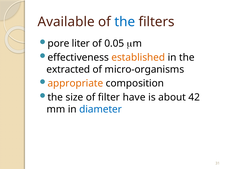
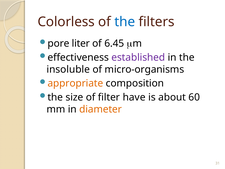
Available: Available -> Colorless
0.05: 0.05 -> 6.45
established colour: orange -> purple
extracted: extracted -> insoluble
42: 42 -> 60
diameter colour: blue -> orange
